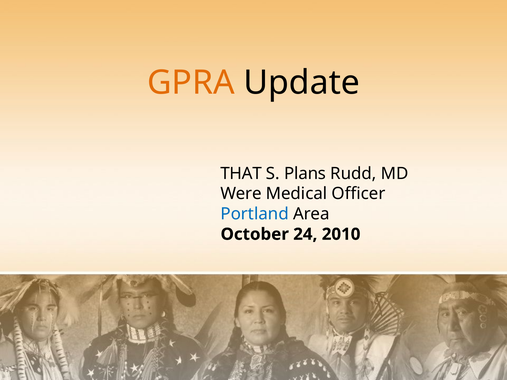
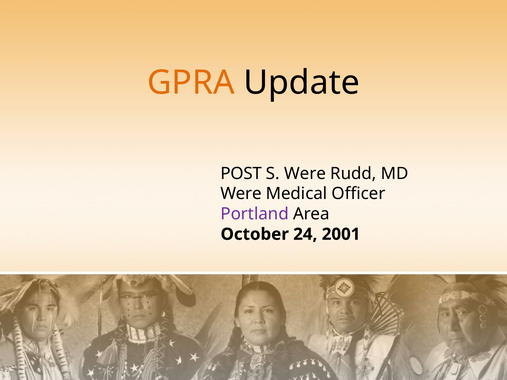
THAT: THAT -> POST
S Plans: Plans -> Were
Portland colour: blue -> purple
2010: 2010 -> 2001
